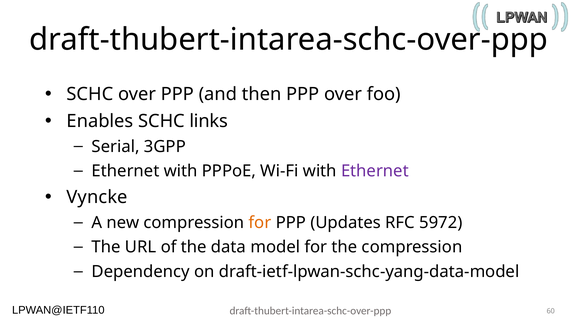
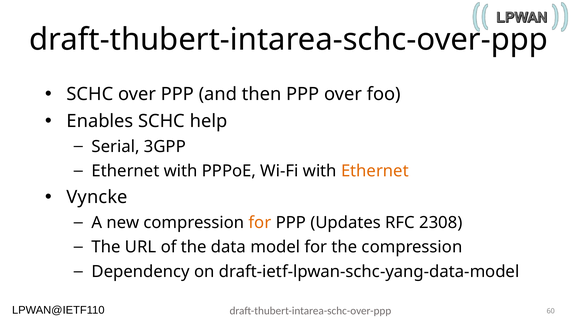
links: links -> help
Ethernet at (375, 171) colour: purple -> orange
5972: 5972 -> 2308
